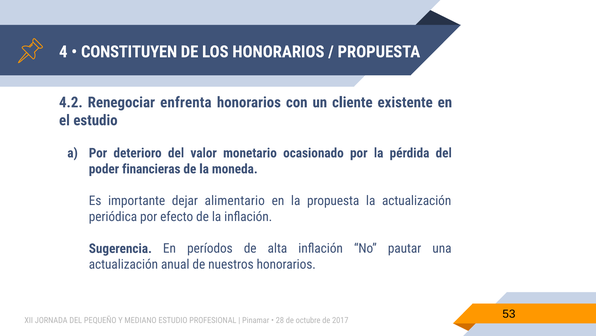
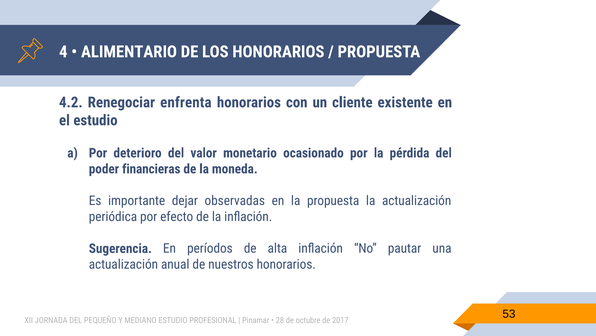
CONSTITUYEN: CONSTITUYEN -> ALIMENTARIO
alimentario: alimentario -> observadas
